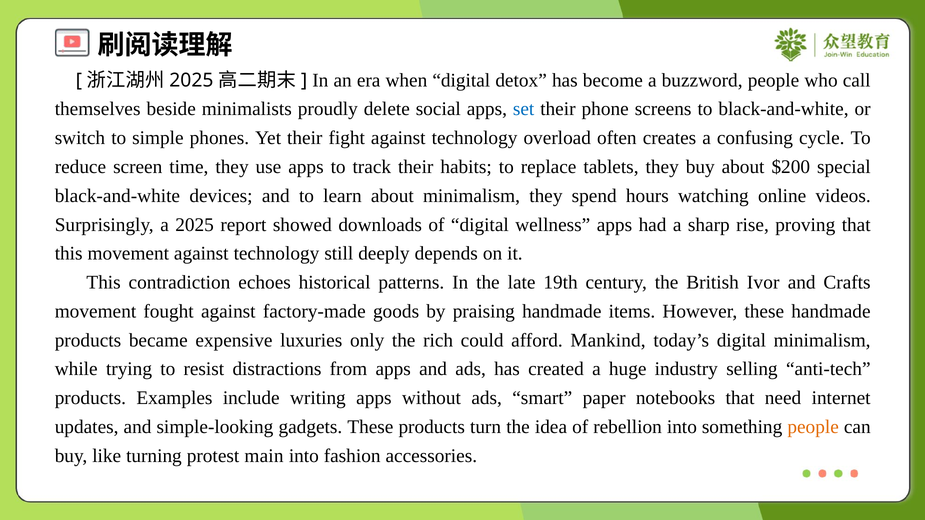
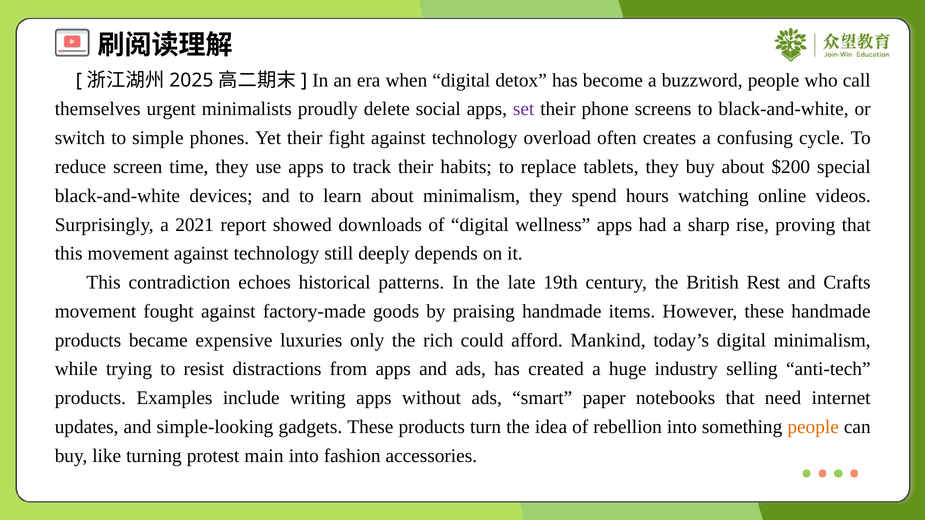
beside: beside -> urgent
set colour: blue -> purple
a 2025: 2025 -> 2021
Ivor: Ivor -> Rest
